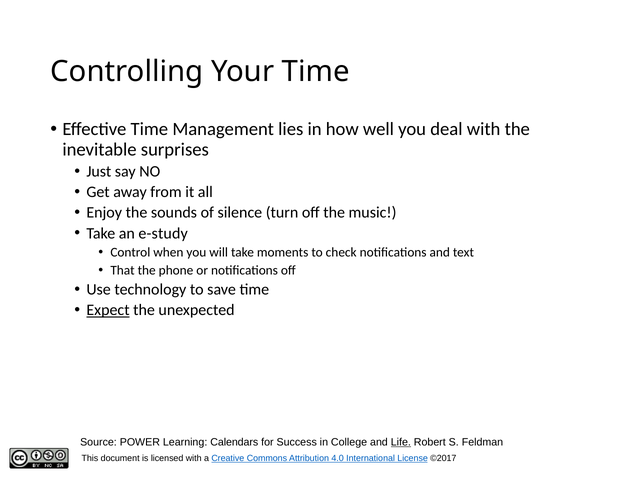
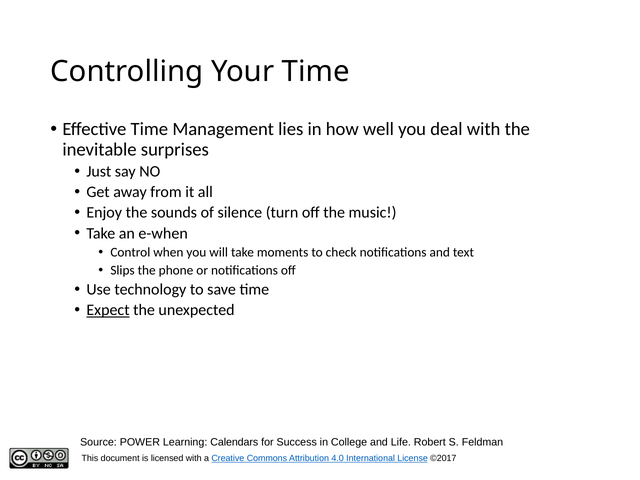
e-study: e-study -> e-when
That: That -> Slips
Life underline: present -> none
